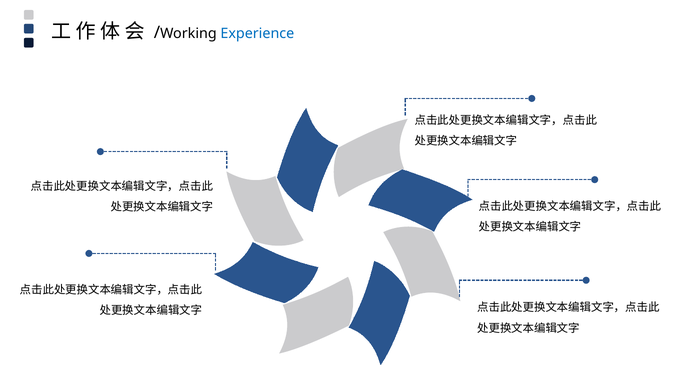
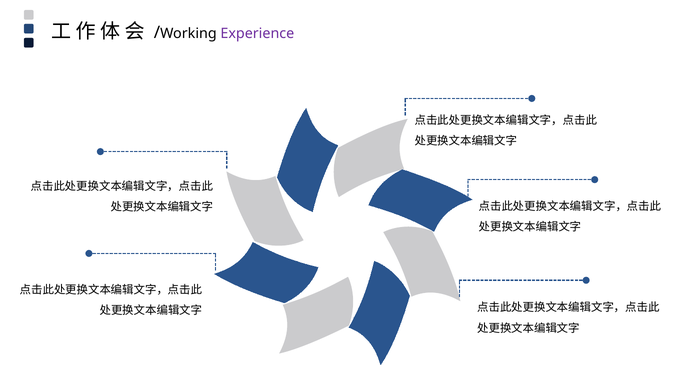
Experience colour: blue -> purple
